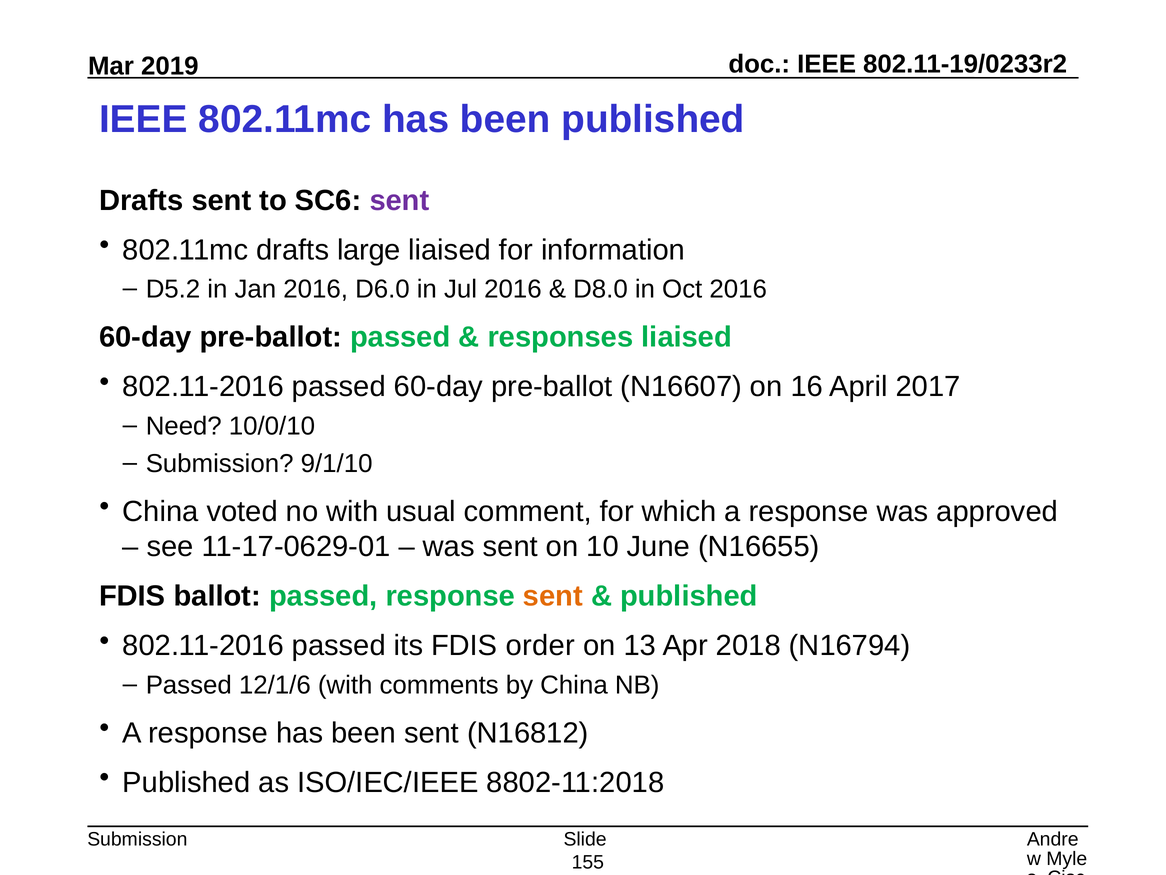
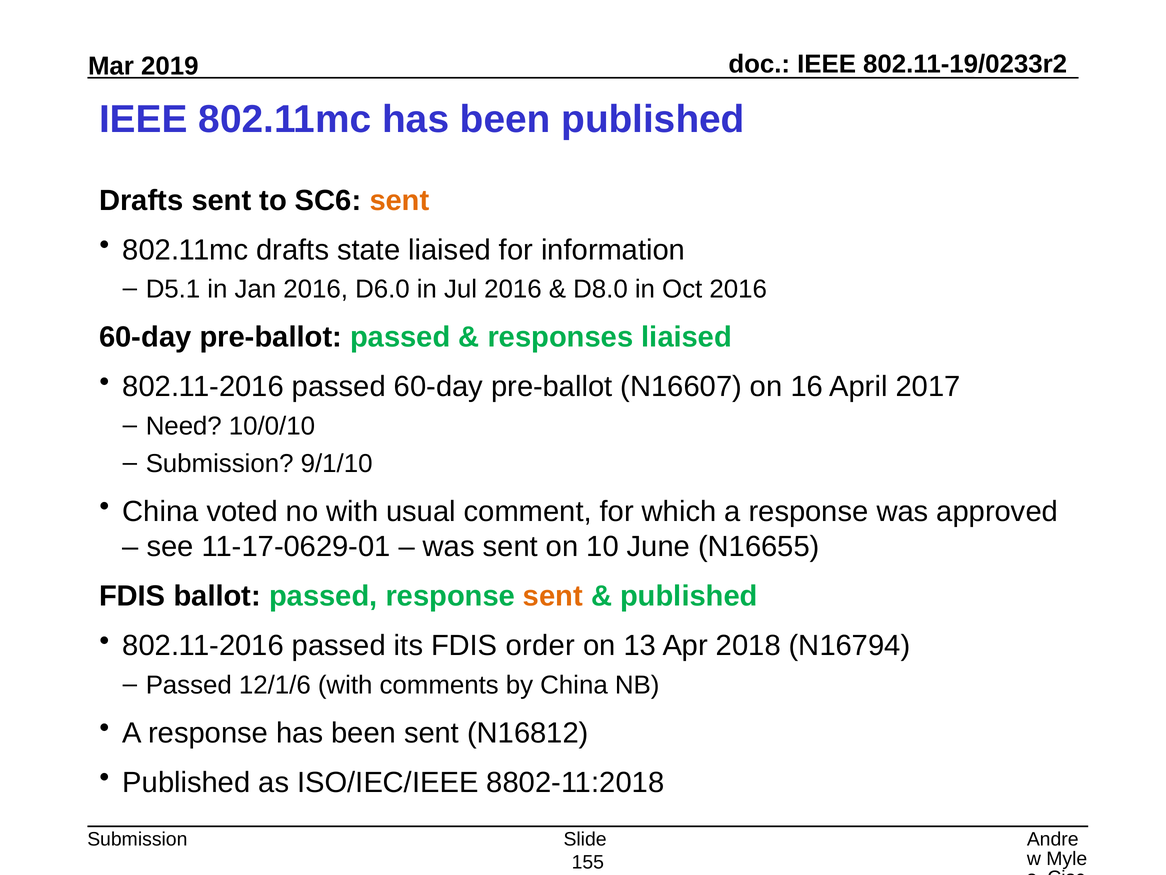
sent at (399, 200) colour: purple -> orange
large: large -> state
D5.2: D5.2 -> D5.1
